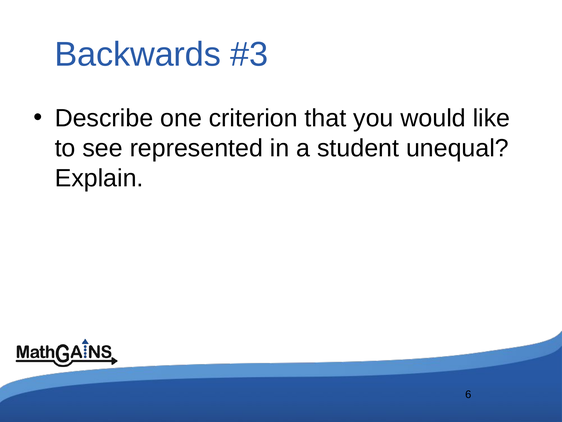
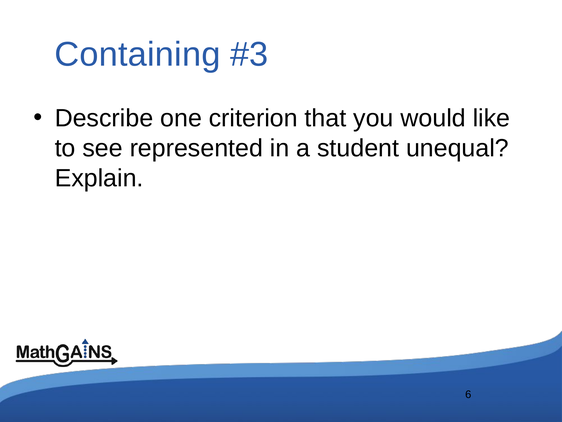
Backwards: Backwards -> Containing
